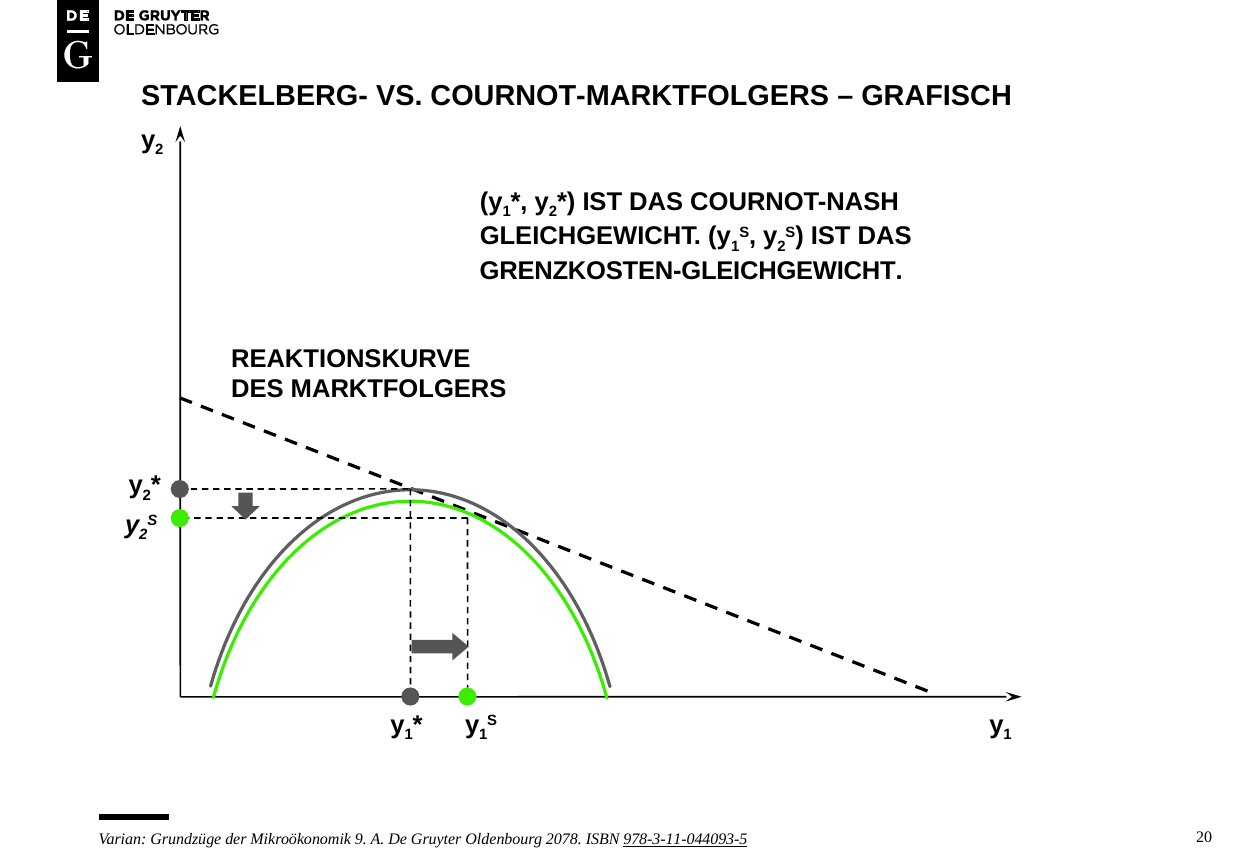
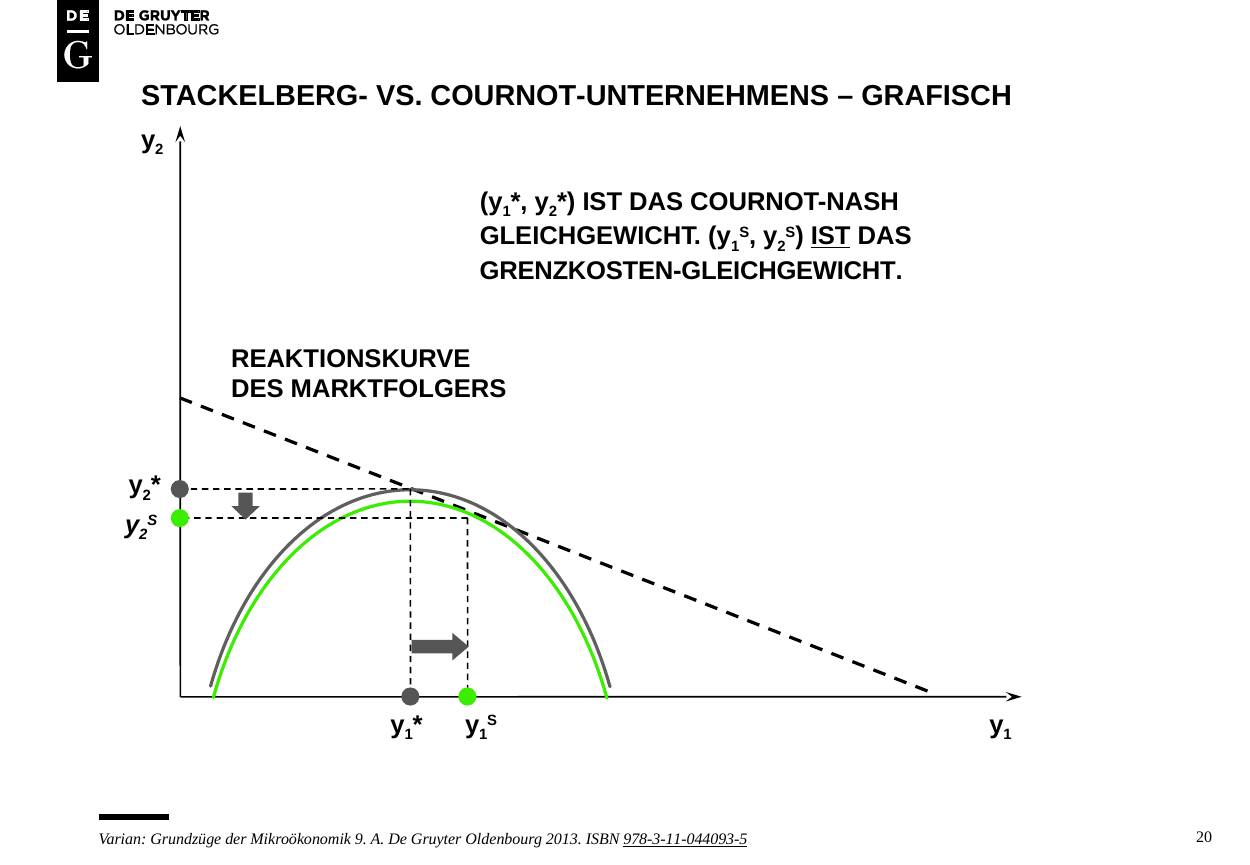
COURNOT-MARKTFOLGERS: COURNOT-MARKTFOLGERS -> COURNOT-UNTERNEHMENS
IST at (831, 237) underline: none -> present
2078: 2078 -> 2013
